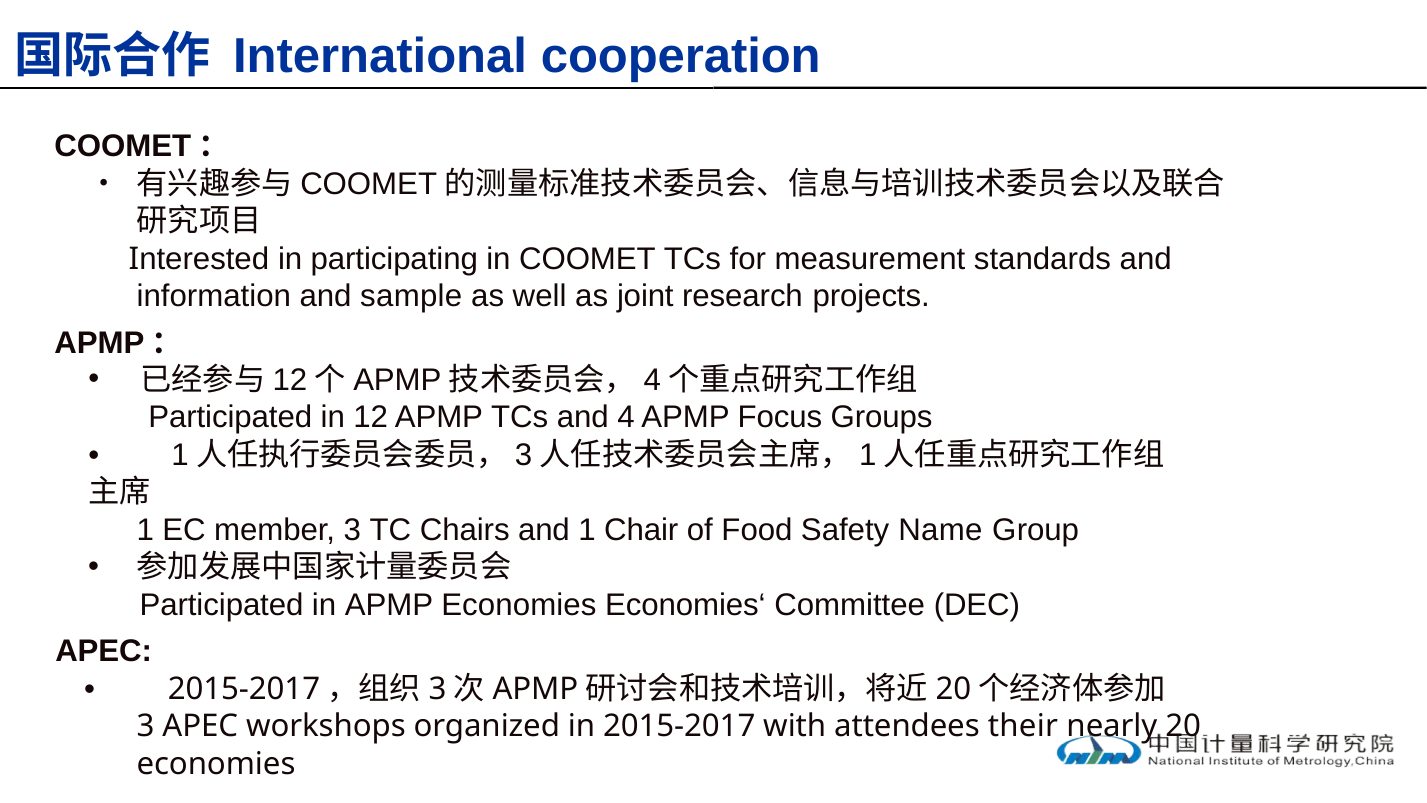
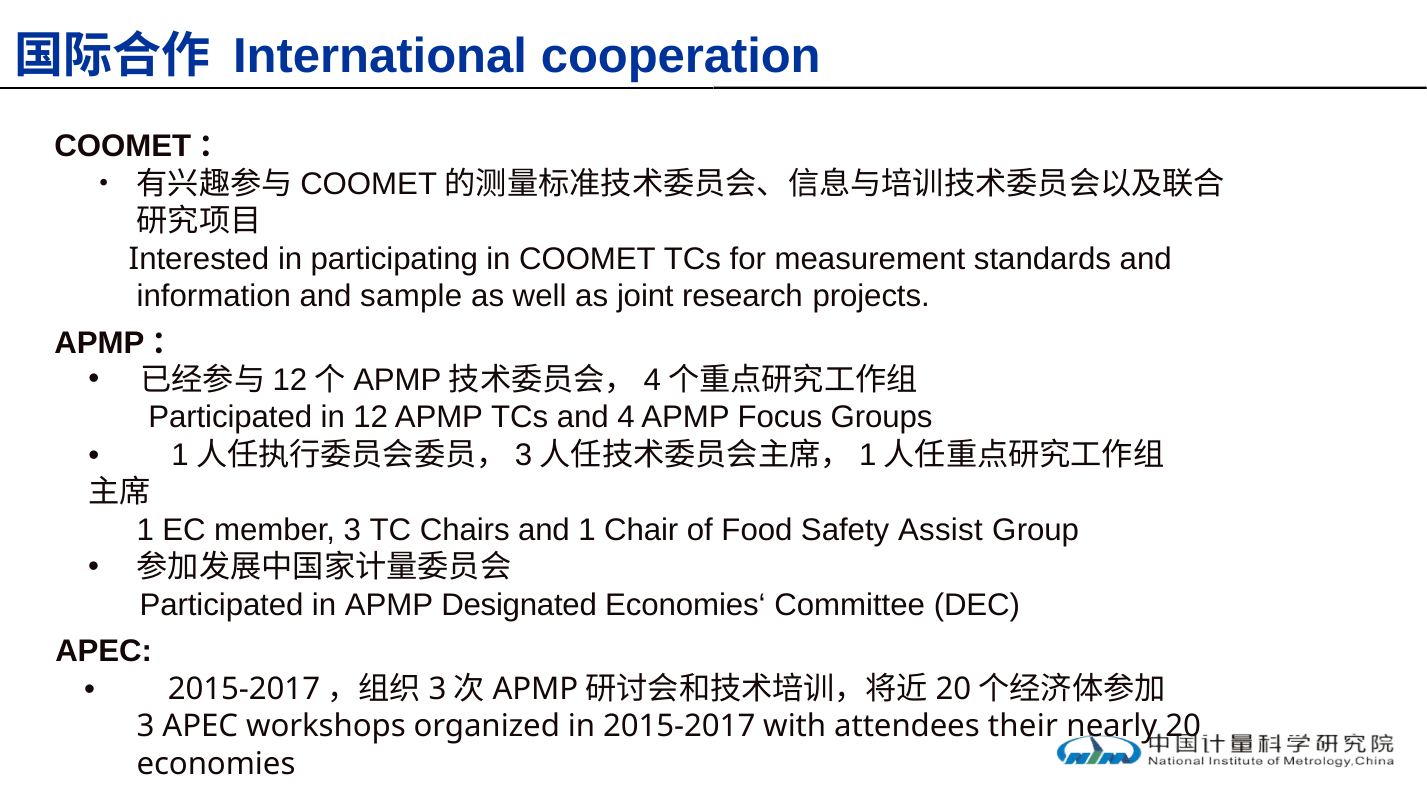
Name: Name -> Assist
APMP Economies: Economies -> Designated
